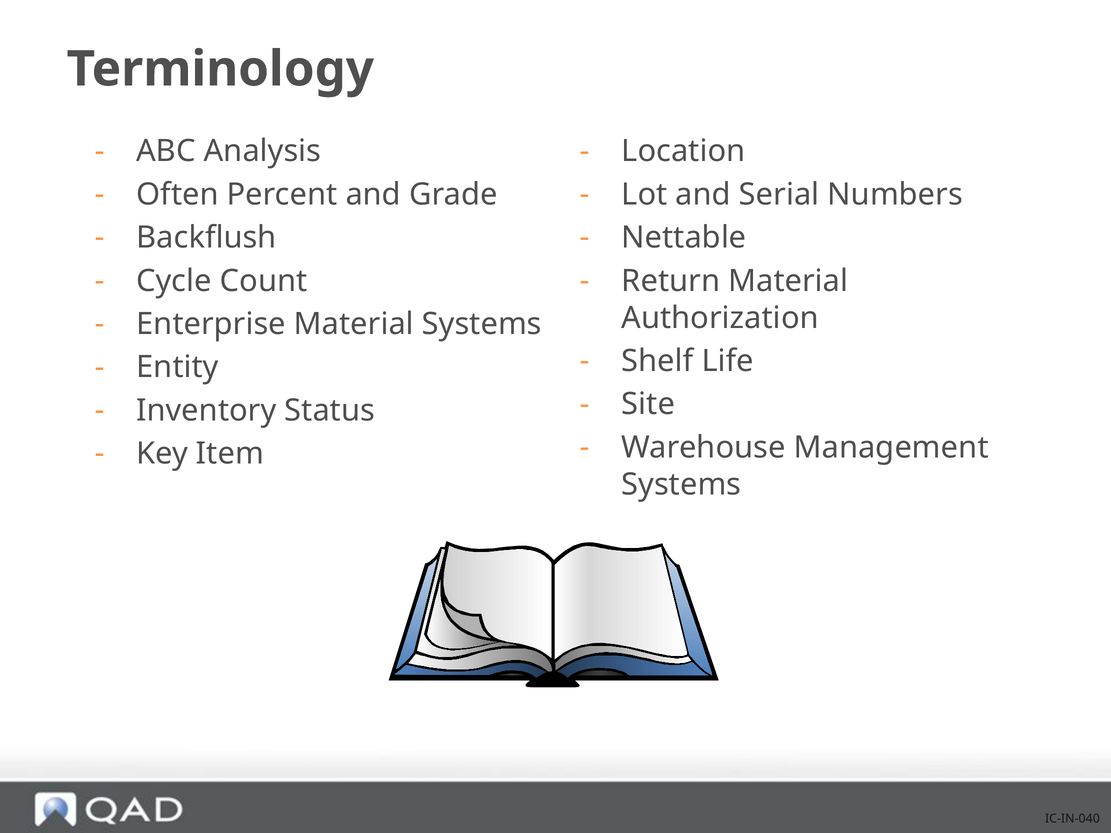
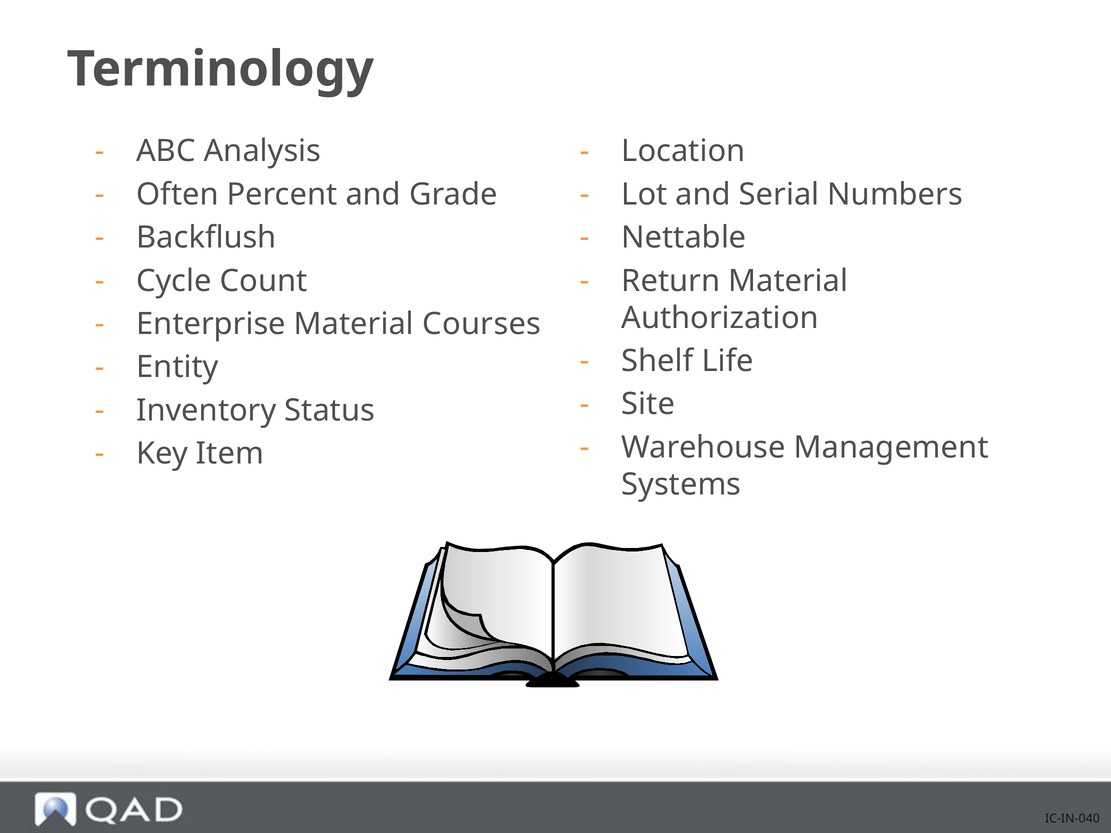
Material Systems: Systems -> Courses
